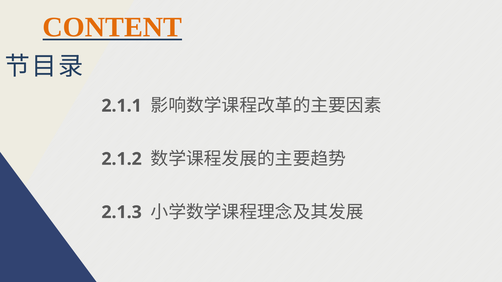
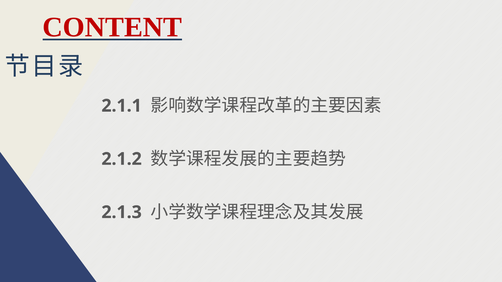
CONTENT colour: orange -> red
